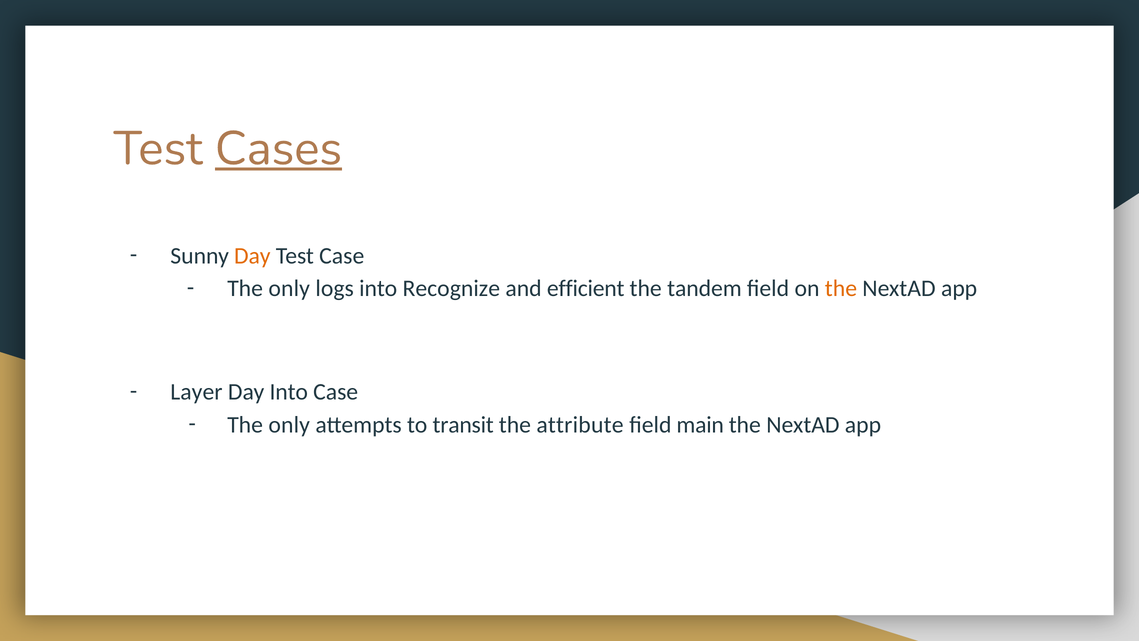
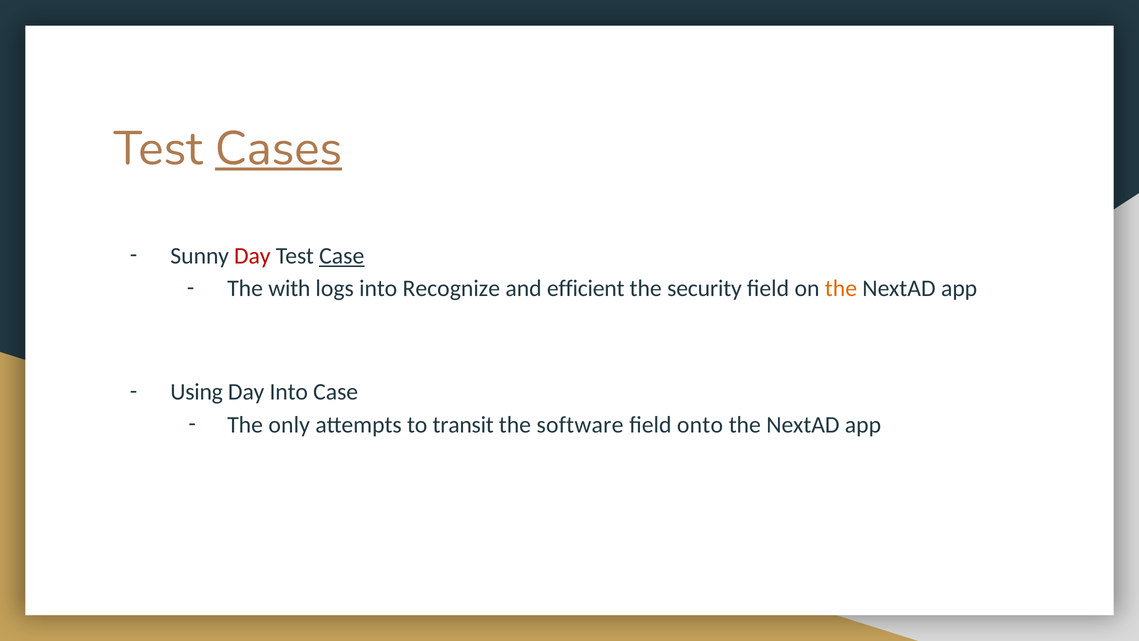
Day at (252, 256) colour: orange -> red
Case at (342, 256) underline: none -> present
only at (289, 289): only -> with
tandem: tandem -> security
Layer: Layer -> Using
attribute: attribute -> software
main: main -> onto
